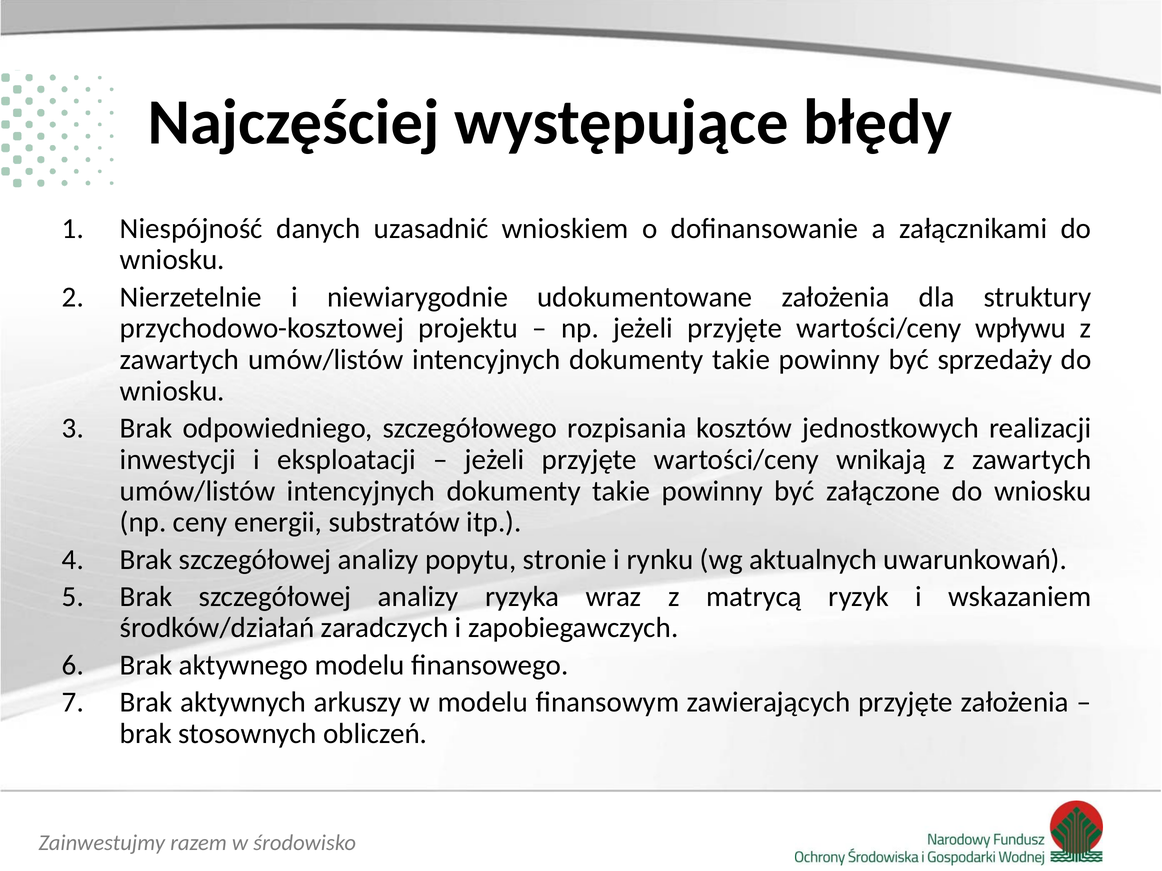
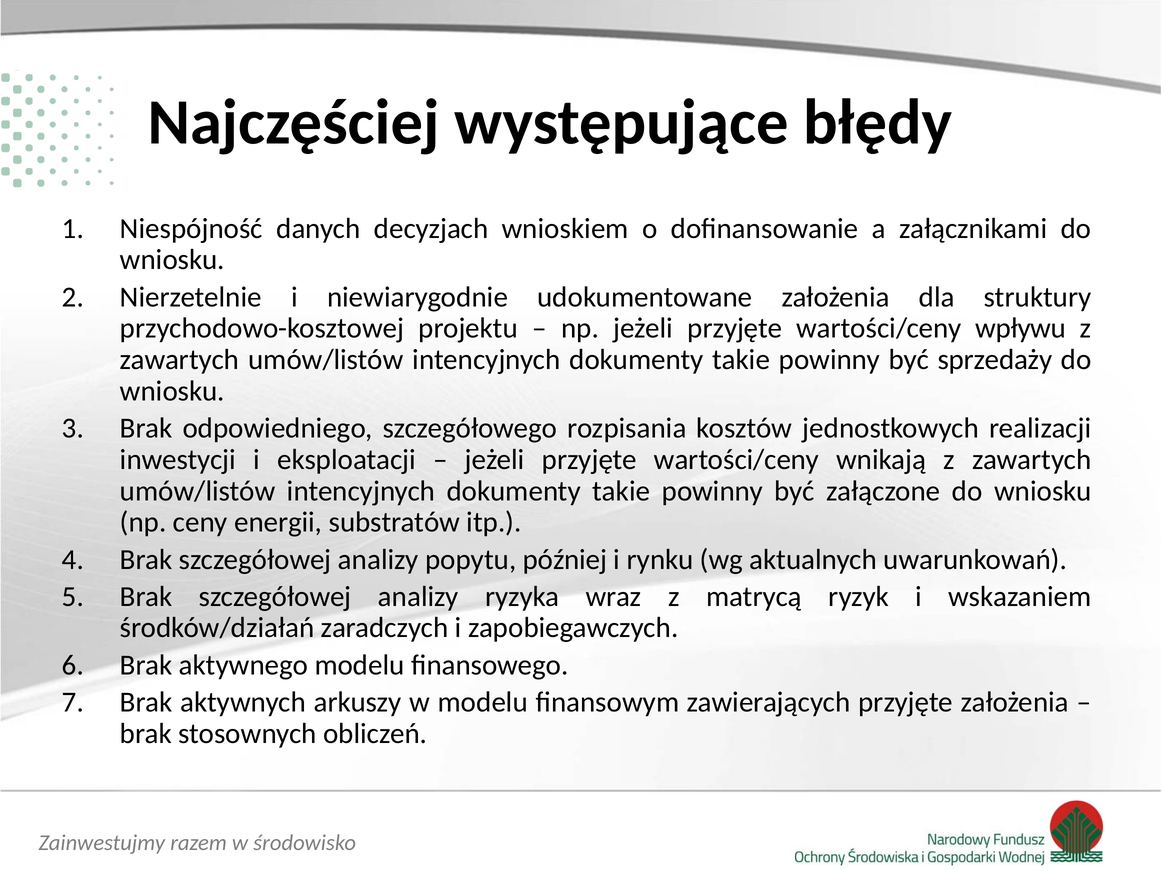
uzasadnić: uzasadnić -> decyzjach
stronie: stronie -> później
